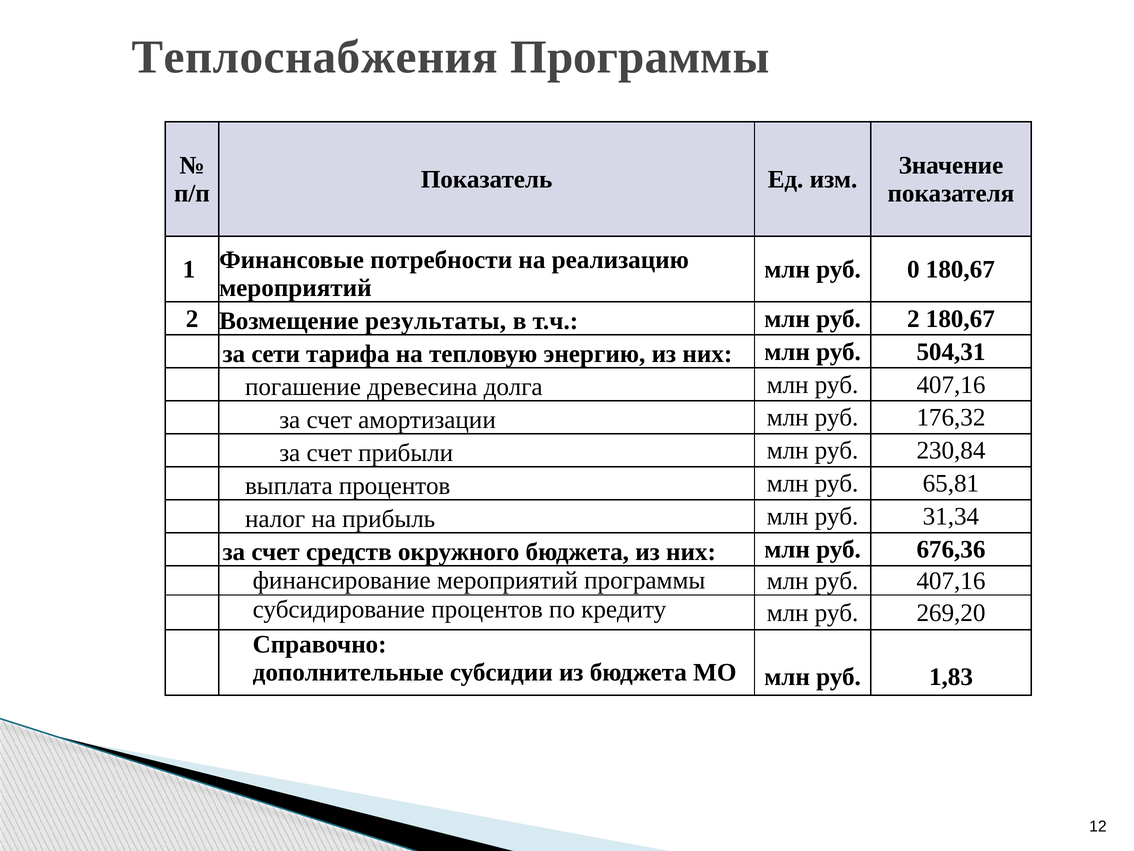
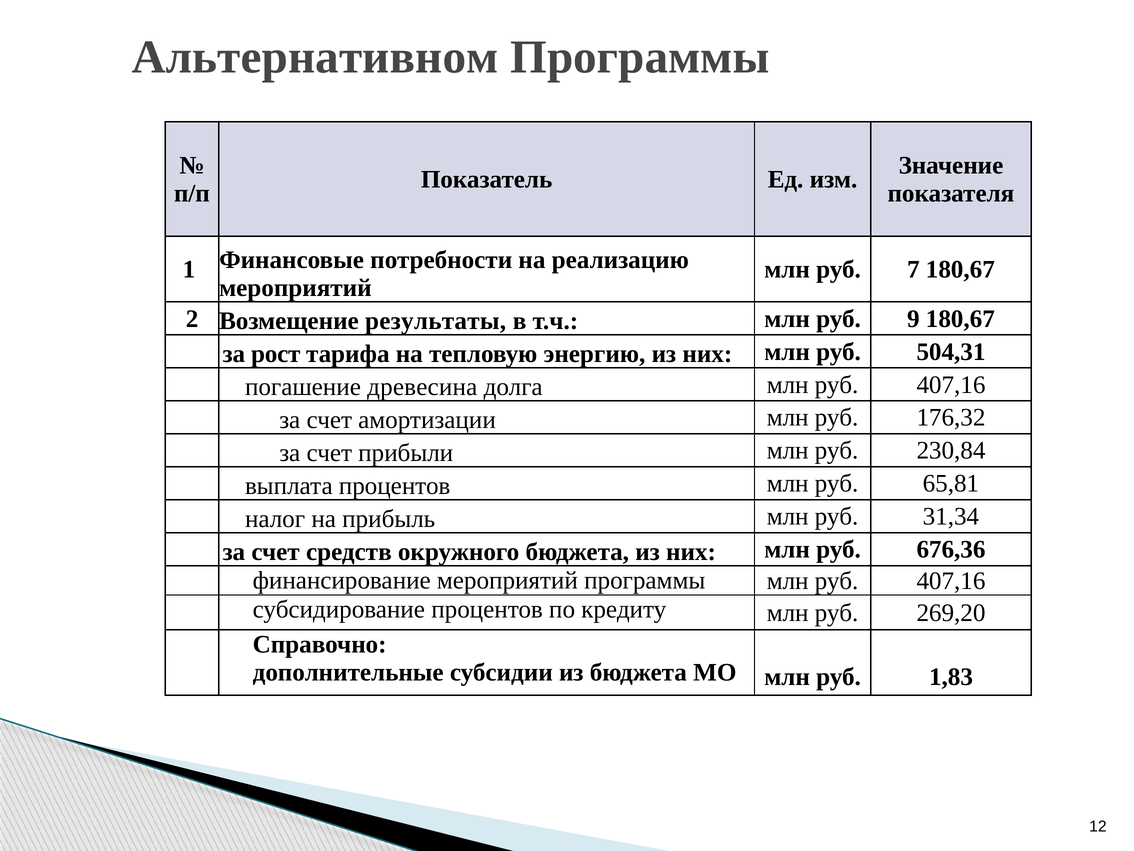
Теплоснабжения: Теплоснабжения -> Альтернативном
0: 0 -> 7
руб 2: 2 -> 9
сети: сети -> рост
